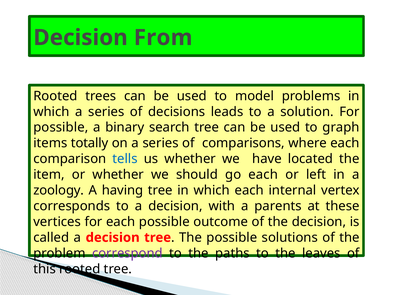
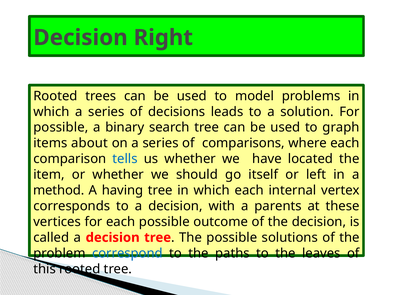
From: From -> Right
totally: totally -> about
go each: each -> itself
zoology: zoology -> method
correspond colour: purple -> blue
